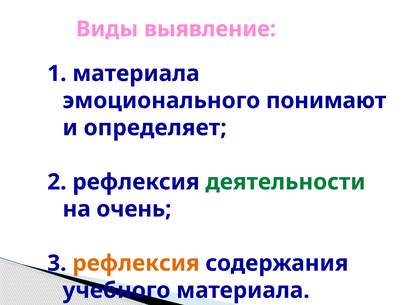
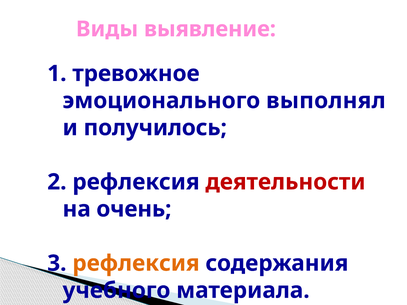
материала at (136, 74): материала -> тревожное
понимают: понимают -> выполнял
определяет: определяет -> получилось
деятельности colour: green -> red
